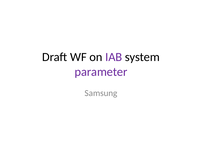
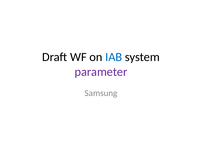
IAB colour: purple -> blue
